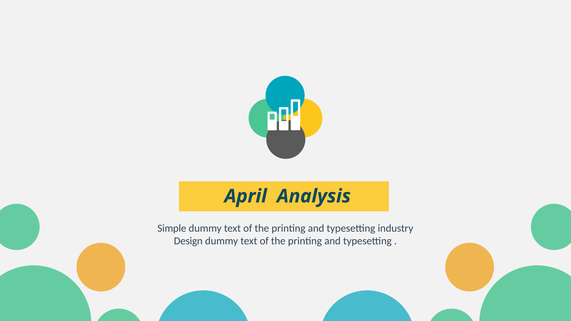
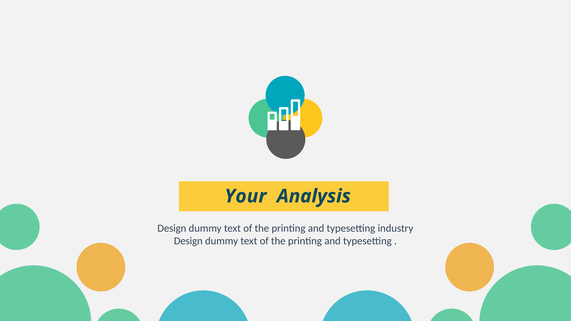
April: April -> Your
Simple at (172, 228): Simple -> Design
